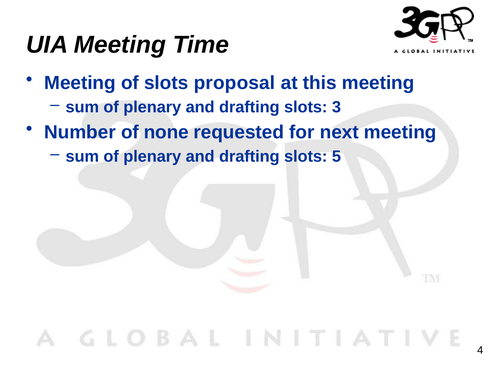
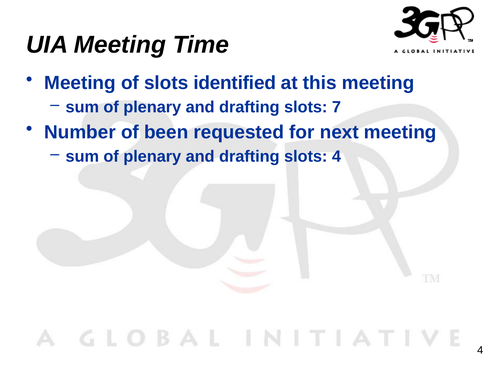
proposal: proposal -> identified
3: 3 -> 7
none: none -> been
slots 5: 5 -> 4
